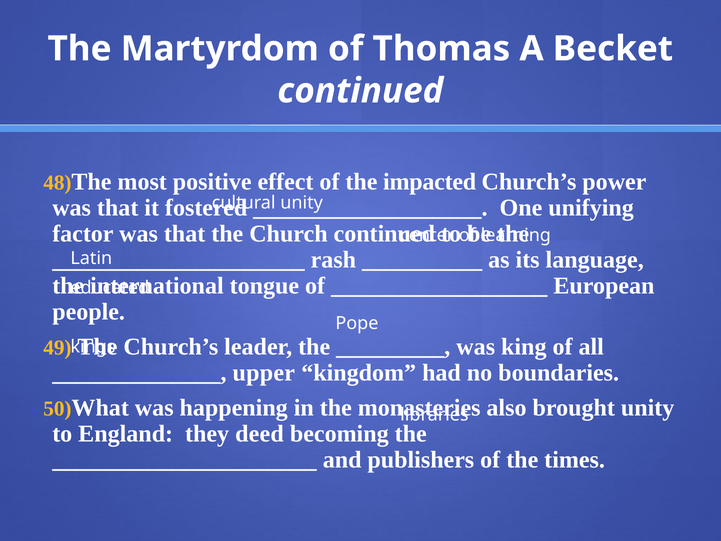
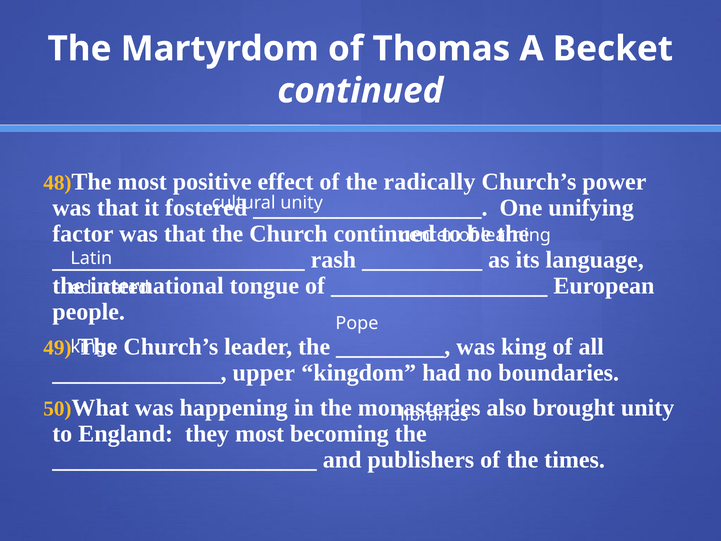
impacted: impacted -> radically
they deed: deed -> most
